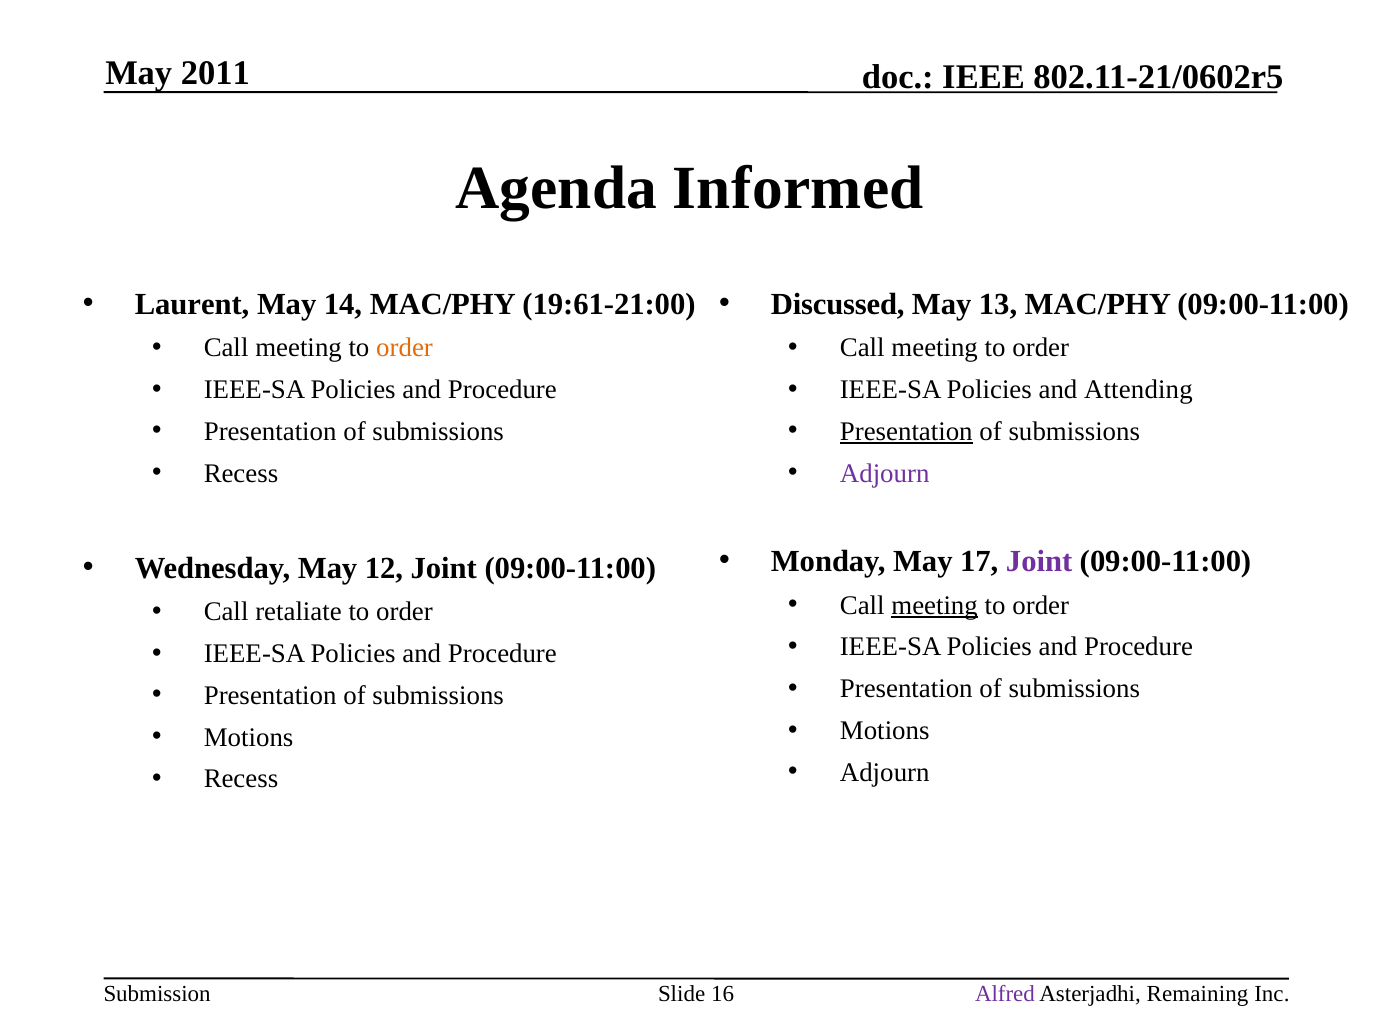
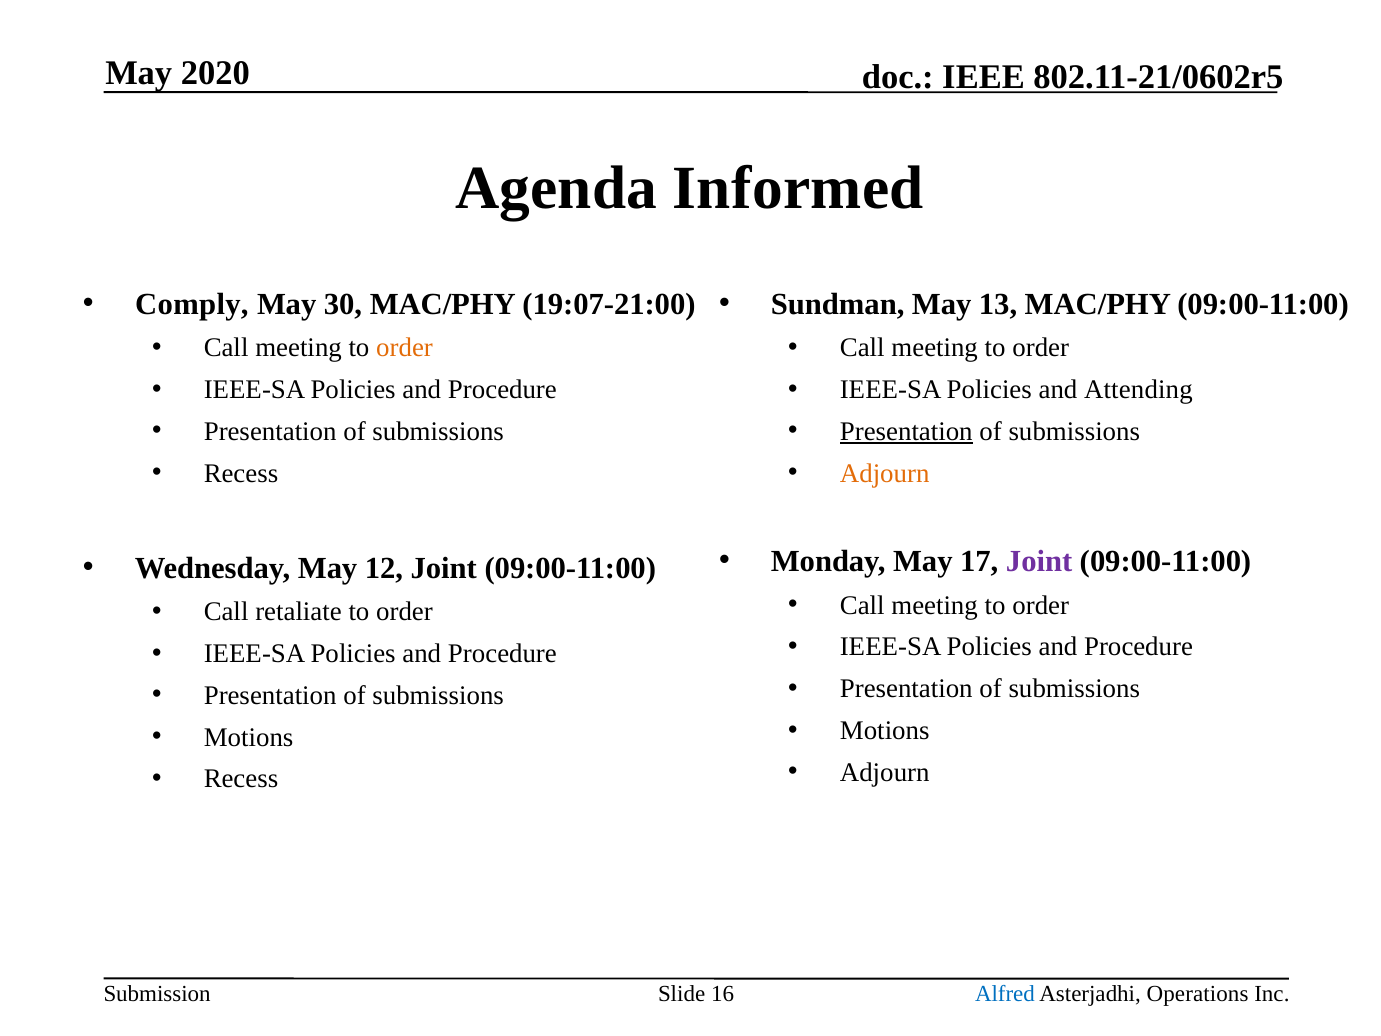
2011: 2011 -> 2020
Laurent: Laurent -> Comply
14: 14 -> 30
19:61-21:00: 19:61-21:00 -> 19:07-21:00
Discussed: Discussed -> Sundman
Adjourn at (885, 473) colour: purple -> orange
meeting at (935, 605) underline: present -> none
Alfred colour: purple -> blue
Remaining: Remaining -> Operations
